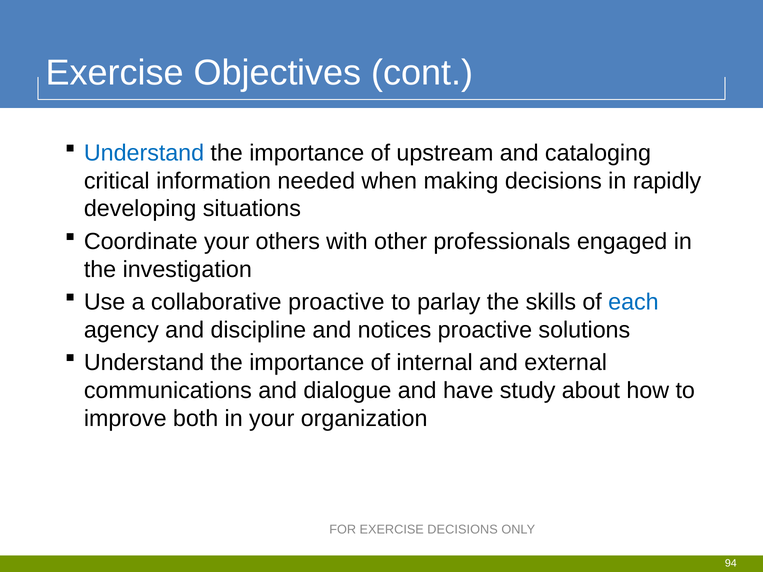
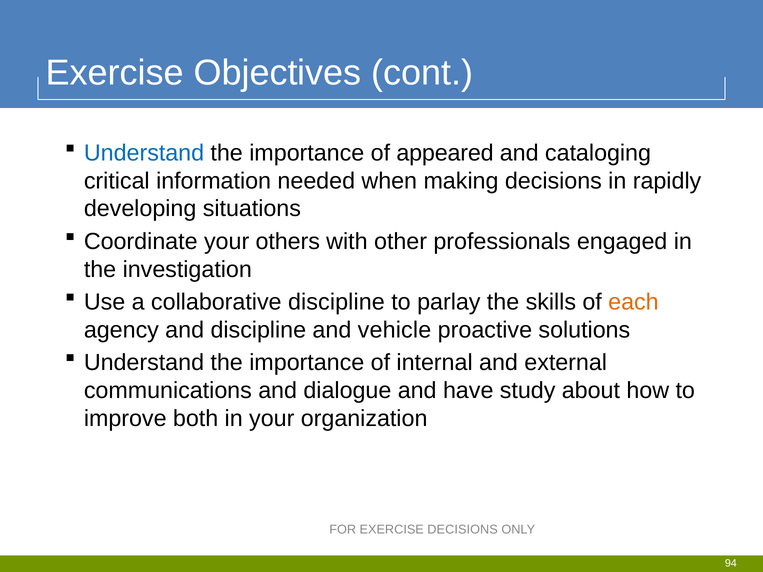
upstream: upstream -> appeared
collaborative proactive: proactive -> discipline
each colour: blue -> orange
notices: notices -> vehicle
